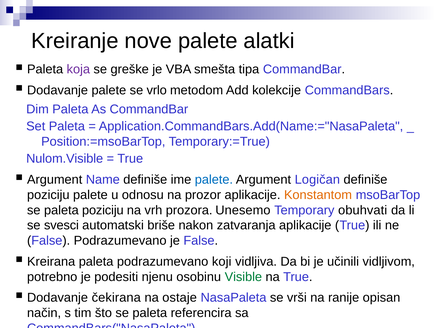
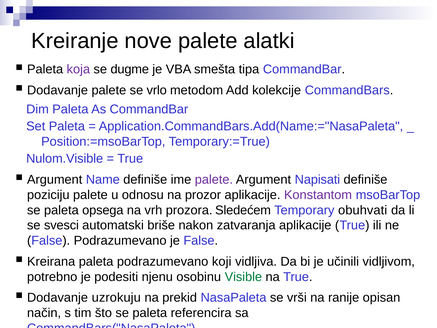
greške: greške -> dugme
palete at (214, 179) colour: blue -> purple
Logičan: Logičan -> Napisati
Konstantom colour: orange -> purple
paleta poziciju: poziciju -> opsega
Unesemo: Unesemo -> Sledećem
čekirana: čekirana -> uzrokuju
ostaje: ostaje -> prekid
